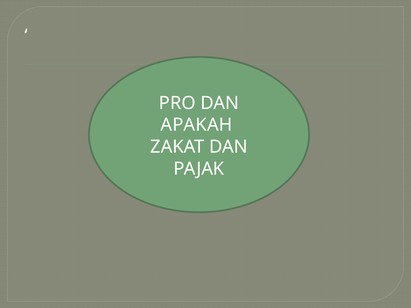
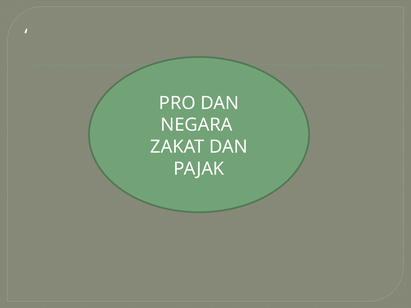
APAKAH: APAKAH -> NEGARA
